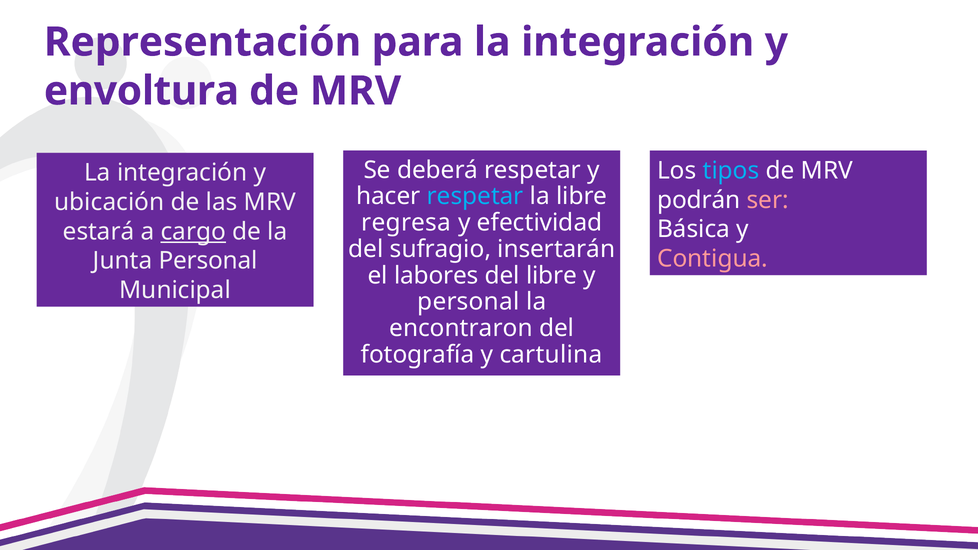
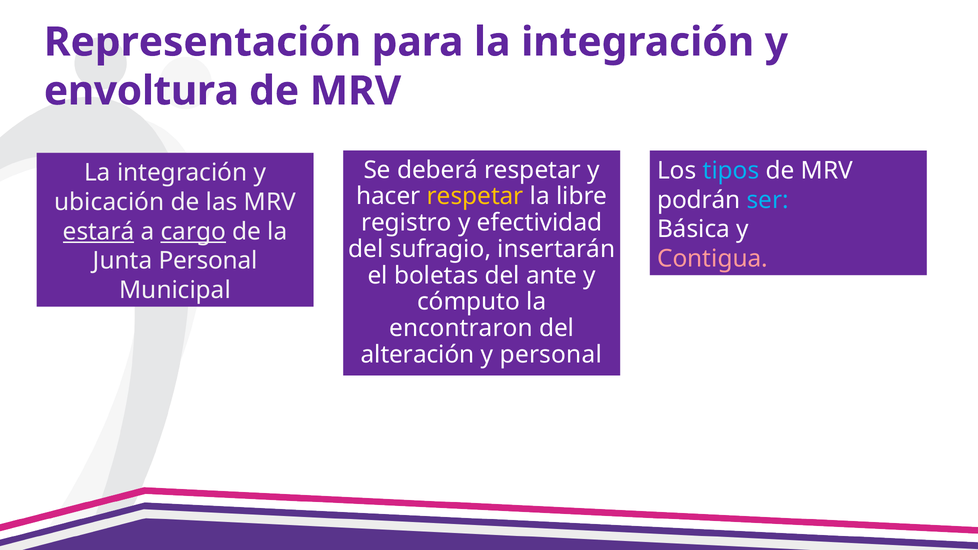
respetar at (475, 196) colour: light blue -> yellow
ser colour: pink -> light blue
regresa: regresa -> registro
estará underline: none -> present
labores: labores -> boletas
del libre: libre -> ante
personal at (468, 302): personal -> cómputo
fotografía: fotografía -> alteración
y cartulina: cartulina -> personal
